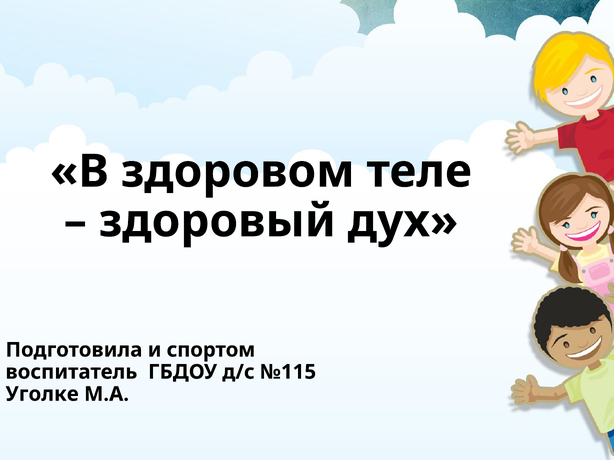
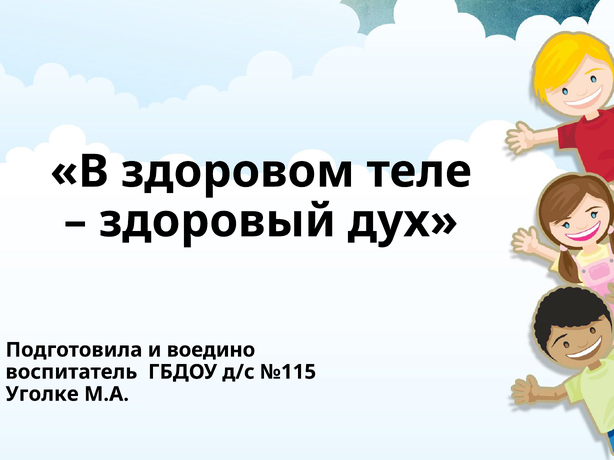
спортом: спортом -> воедино
